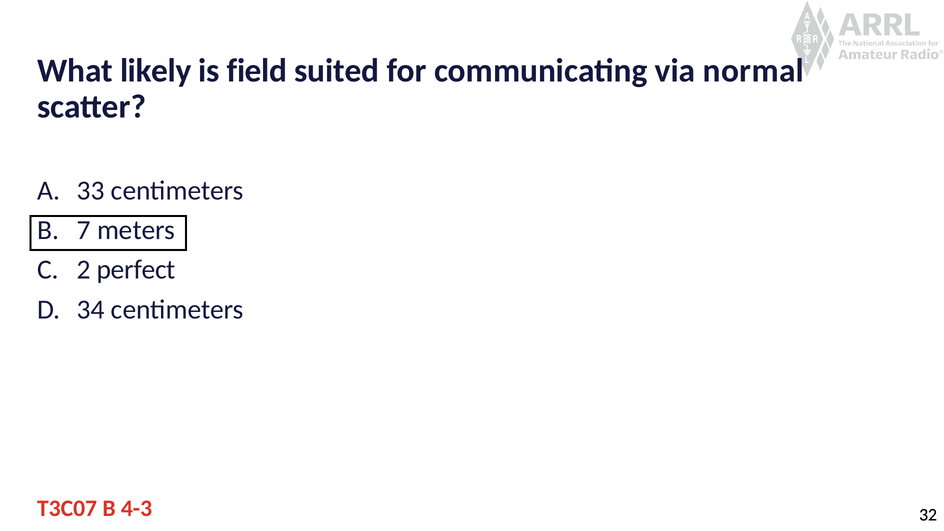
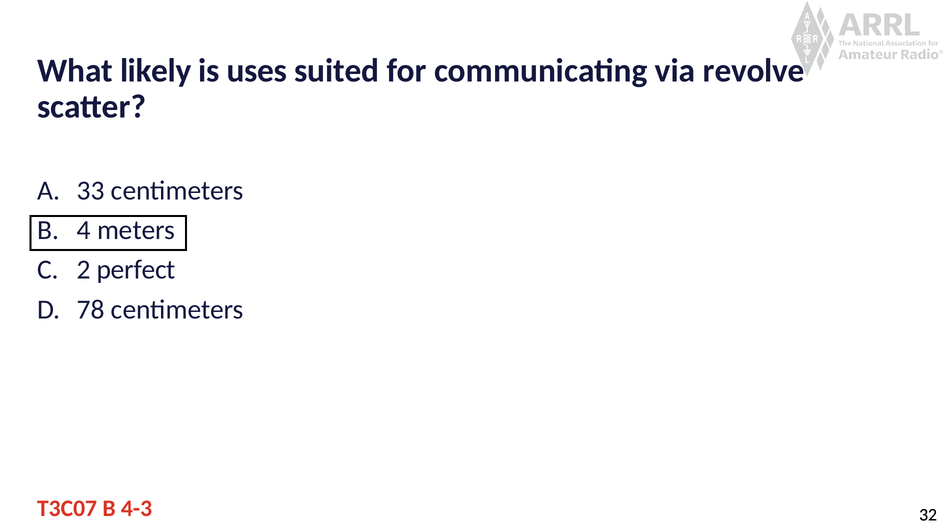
field: field -> uses
normal: normal -> revolve
7: 7 -> 4
34: 34 -> 78
